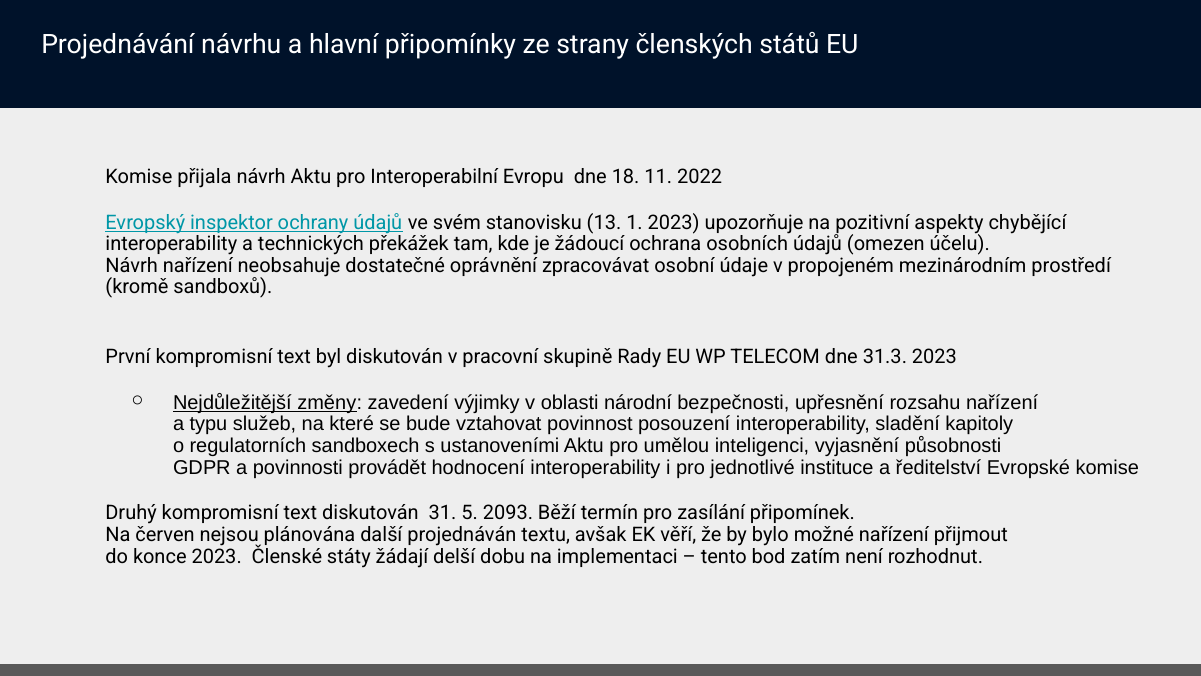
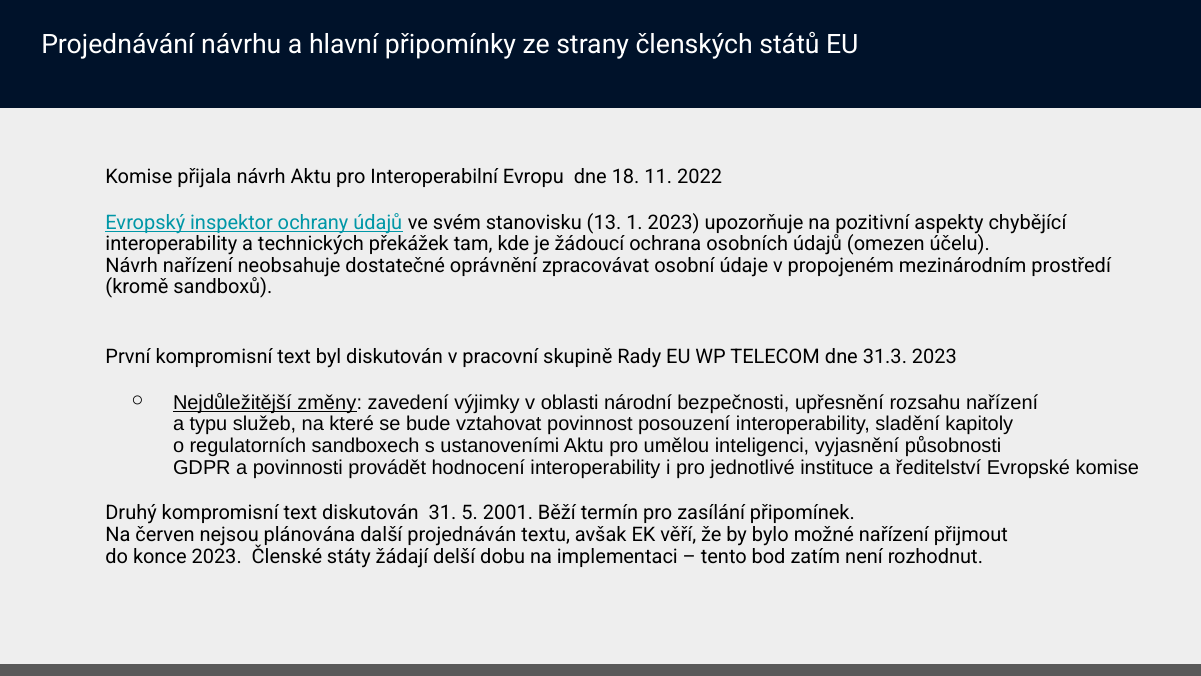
2093: 2093 -> 2001
